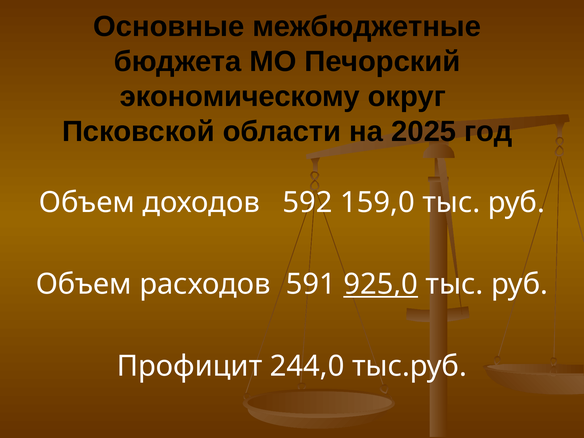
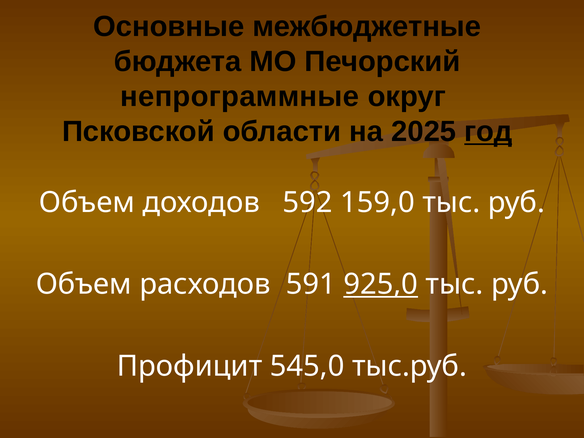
экономическому: экономическому -> непрограммные
год underline: none -> present
244,0: 244,0 -> 545,0
